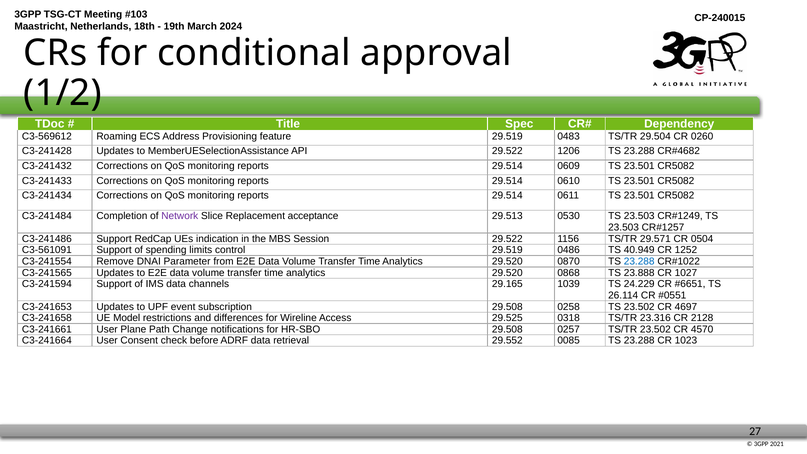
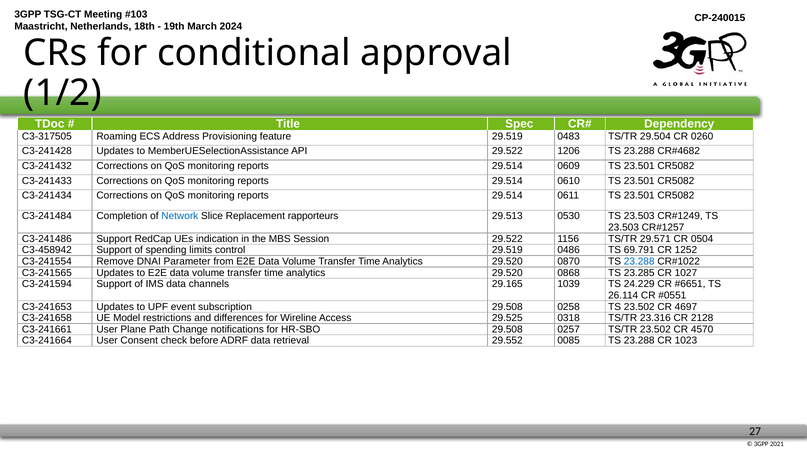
C3-569612: C3-569612 -> C3-317505
Network colour: purple -> blue
acceptance: acceptance -> rapporteurs
C3-561091: C3-561091 -> C3-458942
40.949: 40.949 -> 69.791
23.888: 23.888 -> 23.285
